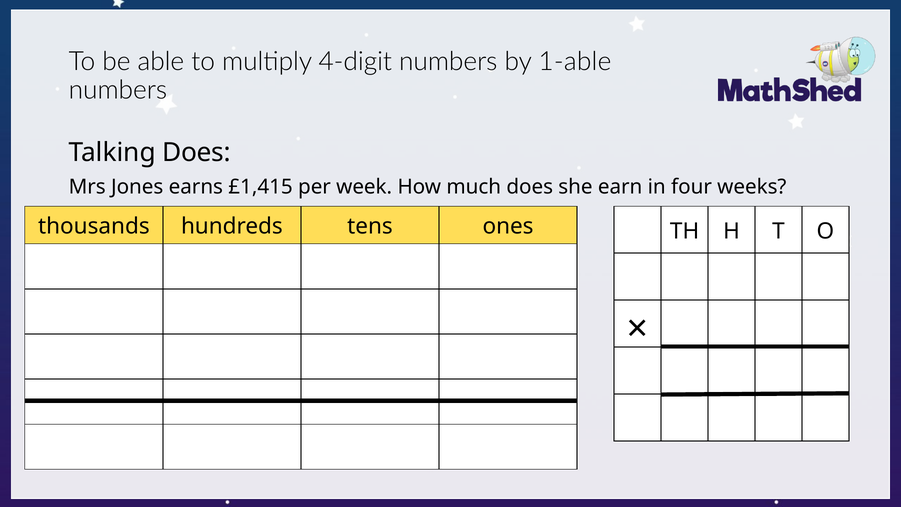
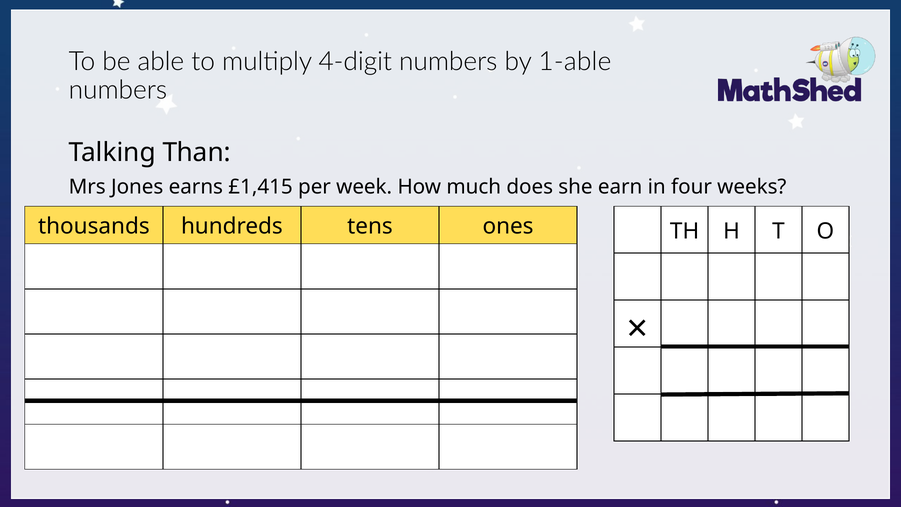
Talking Does: Does -> Than
